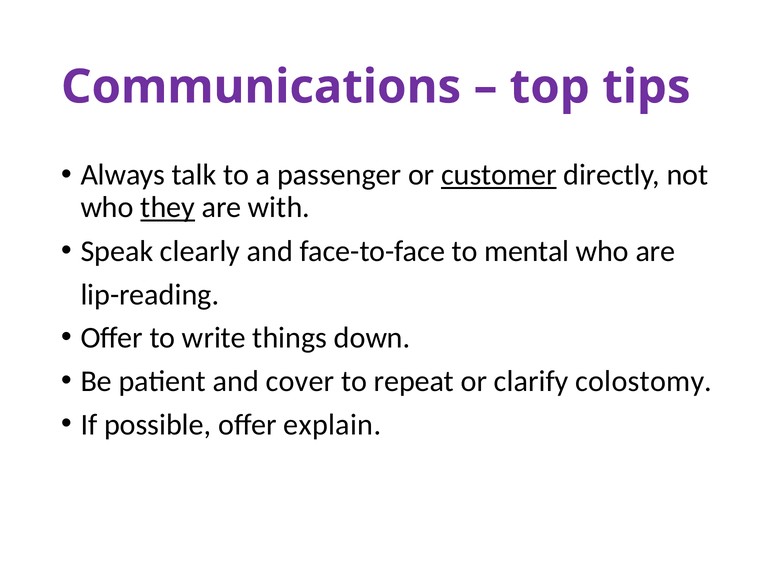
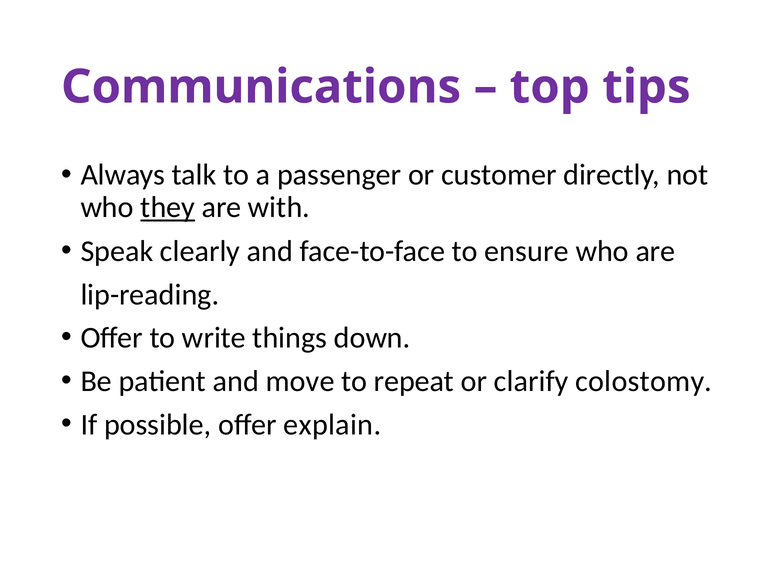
customer underline: present -> none
mental: mental -> ensure
cover: cover -> move
